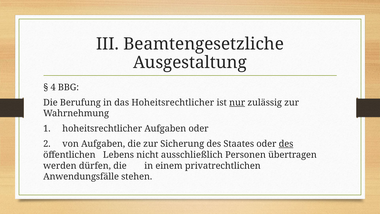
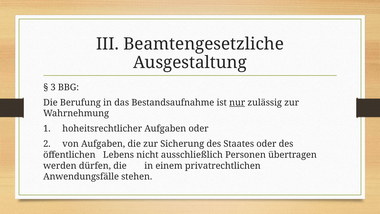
4: 4 -> 3
das Hoheitsrechtlicher: Hoheitsrechtlicher -> Bestandsaufnahme
des at (286, 144) underline: present -> none
